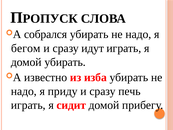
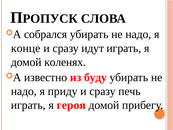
бегом: бегом -> конце
домой убирать: убирать -> коленях
изба: изба -> буду
сидит: сидит -> героя
